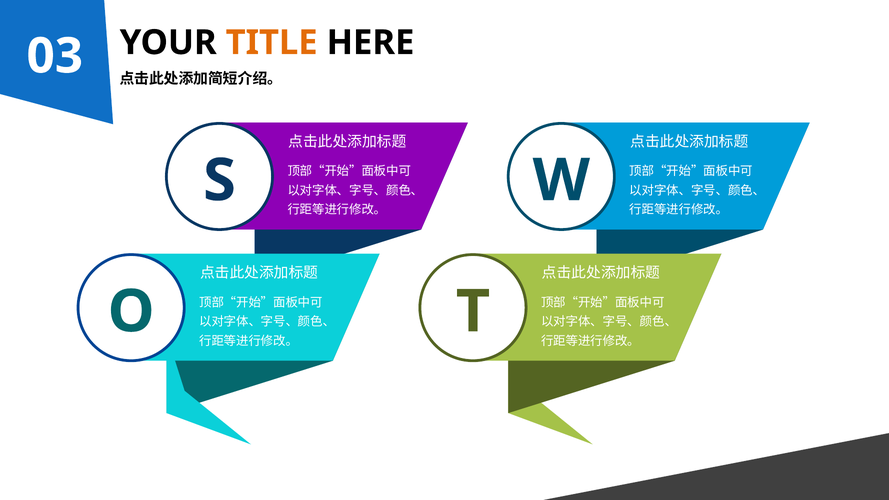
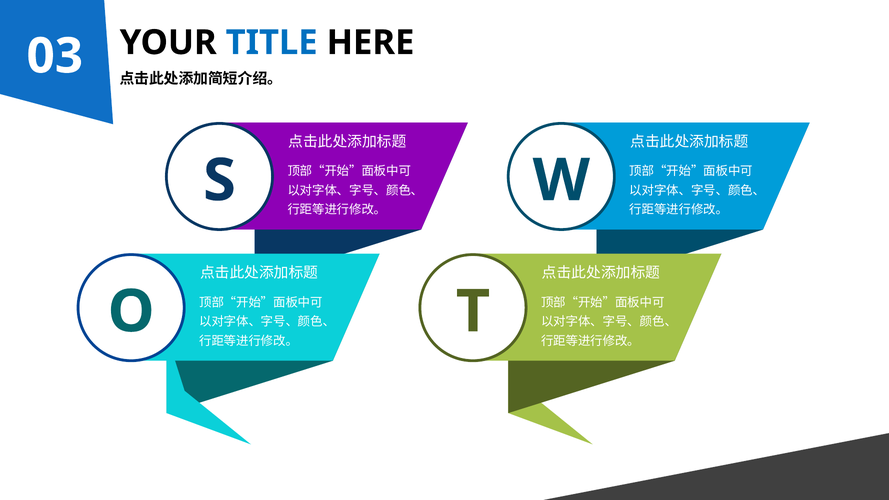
TITLE colour: orange -> blue
